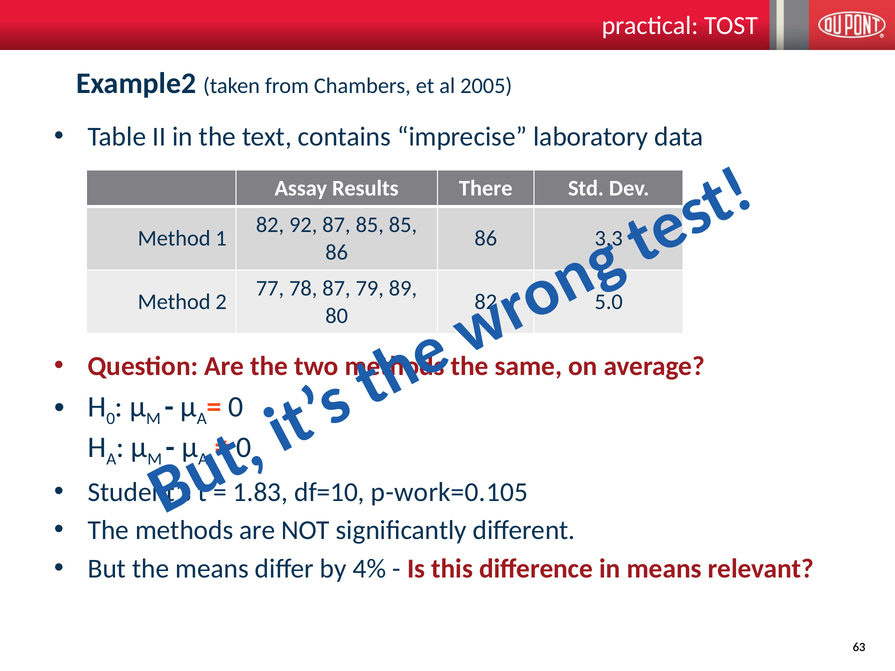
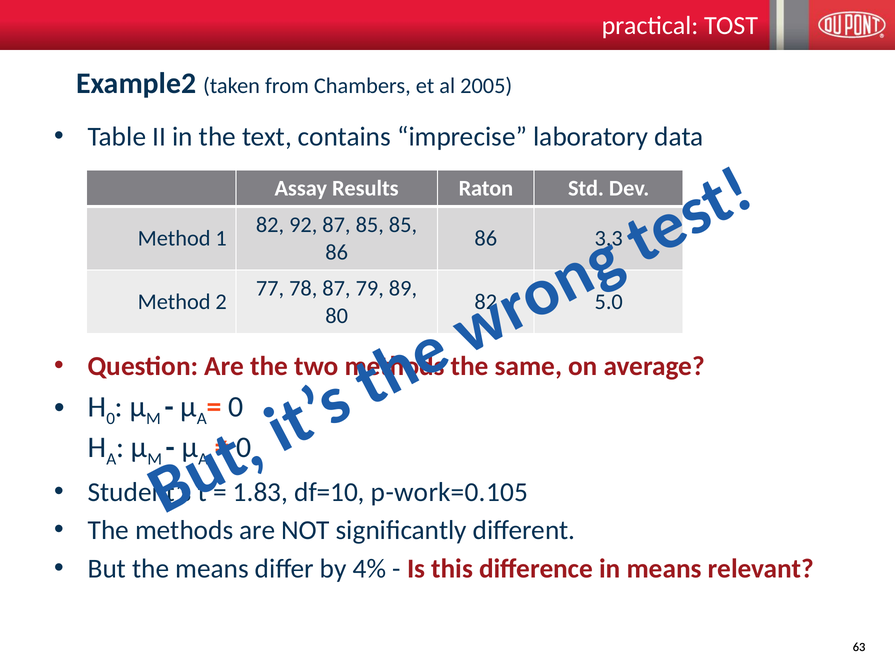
There: There -> Raton
